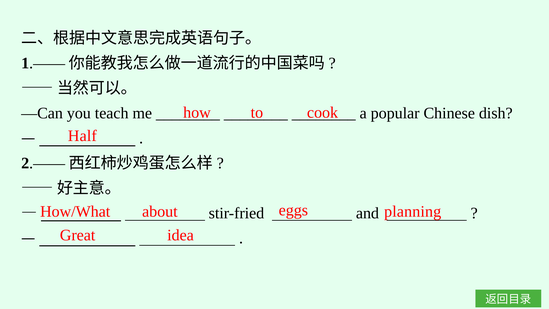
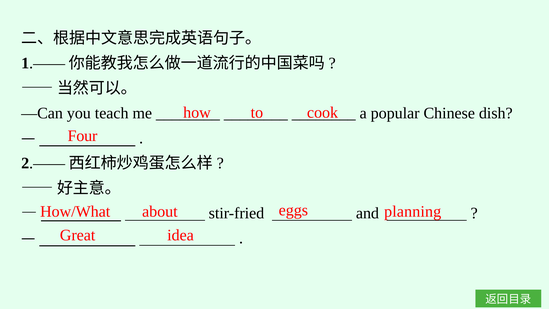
Half: Half -> Four
